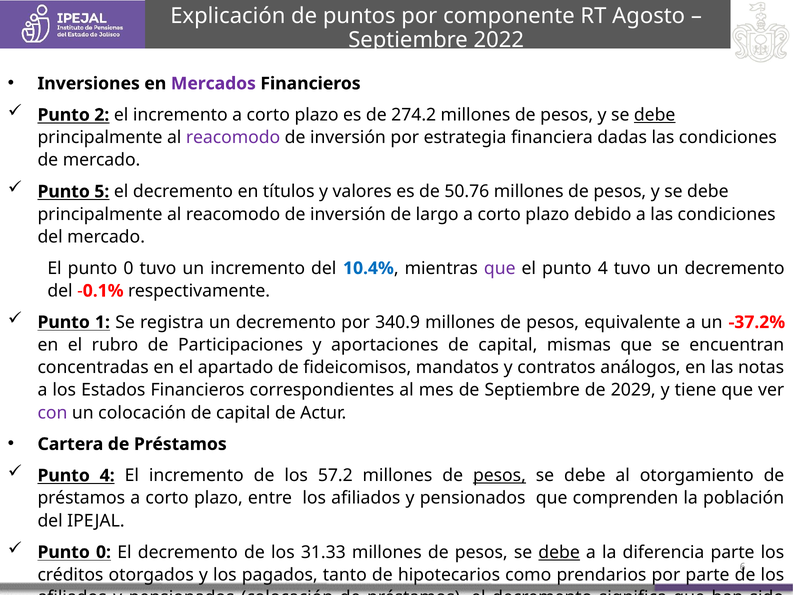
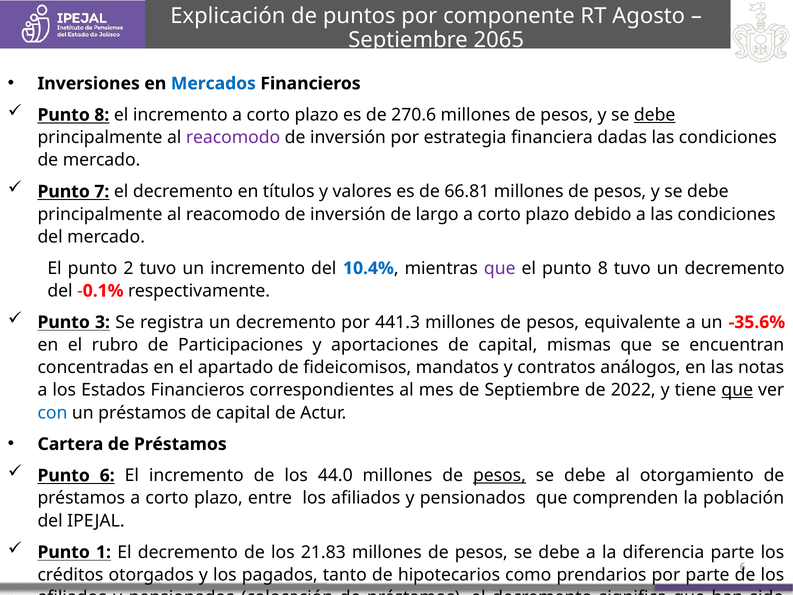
2022: 2022 -> 2065
Mercados colour: purple -> blue
2 at (102, 115): 2 -> 8
274.2: 274.2 -> 270.6
5: 5 -> 7
50.76: 50.76 -> 66.81
El punto 0: 0 -> 2
el punto 4: 4 -> 8
1: 1 -> 3
340.9: 340.9 -> 441.3
-37.2%: -37.2% -> -35.6%
2029: 2029 -> 2022
que at (737, 390) underline: none -> present
con colour: purple -> blue
un colocación: colocación -> préstamos
4 at (107, 475): 4 -> 6
57.2: 57.2 -> 44.0
0 at (103, 552): 0 -> 1
31.33: 31.33 -> 21.83
debe at (559, 552) underline: present -> none
